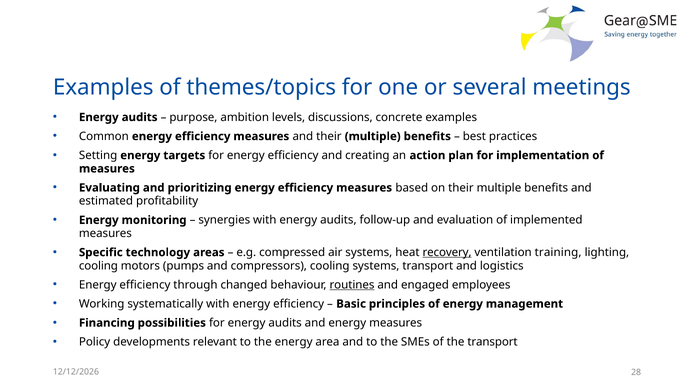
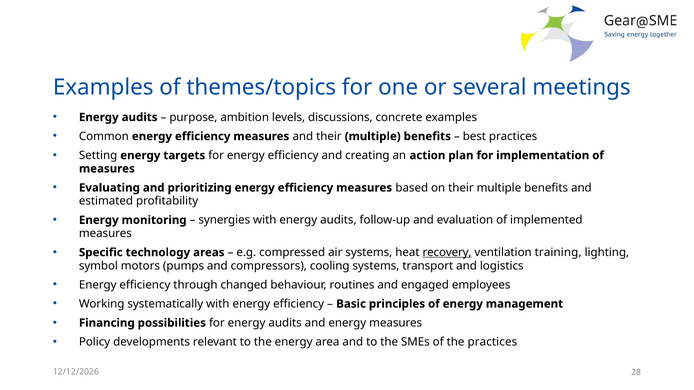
cooling at (98, 266): cooling -> symbol
routines underline: present -> none
the transport: transport -> practices
